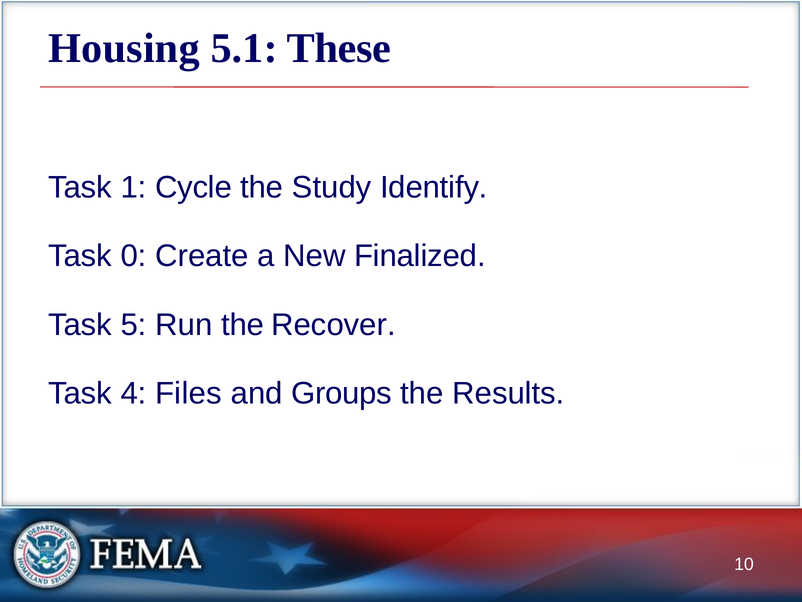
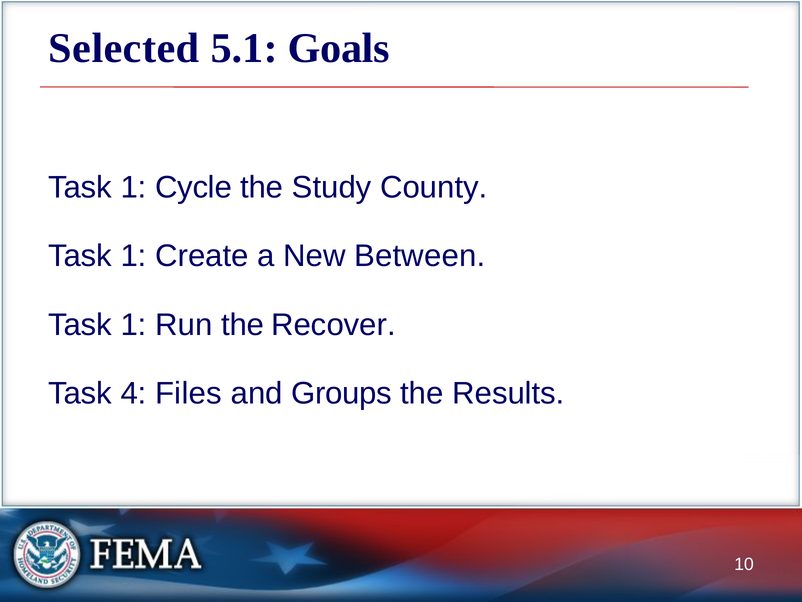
Housing: Housing -> Selected
These: These -> Goals
Identify: Identify -> County
0 at (134, 256): 0 -> 1
Finalized: Finalized -> Between
5 at (134, 325): 5 -> 1
